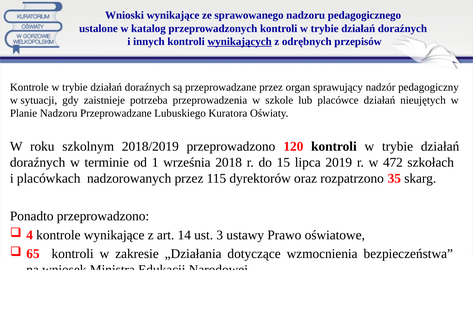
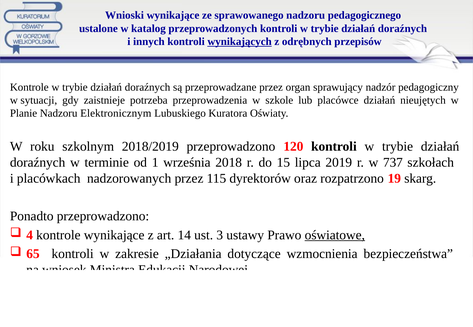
Nadzoru Przeprowadzane: Przeprowadzane -> Elektronicznym
472: 472 -> 737
35: 35 -> 19
oświatowe underline: none -> present
